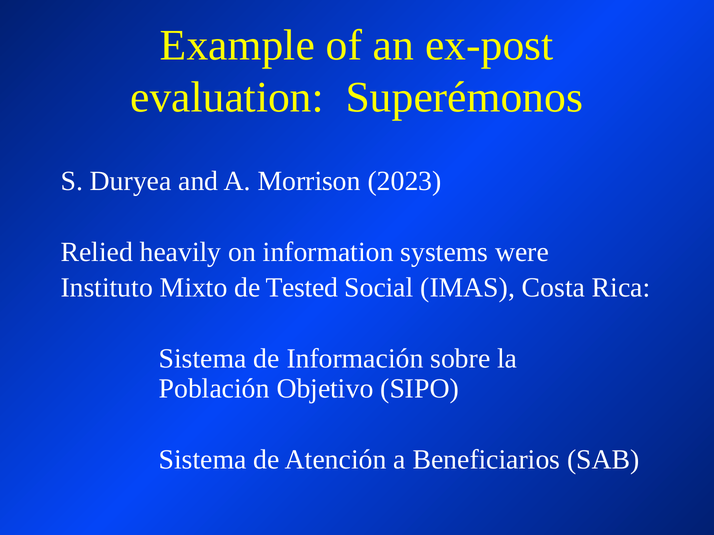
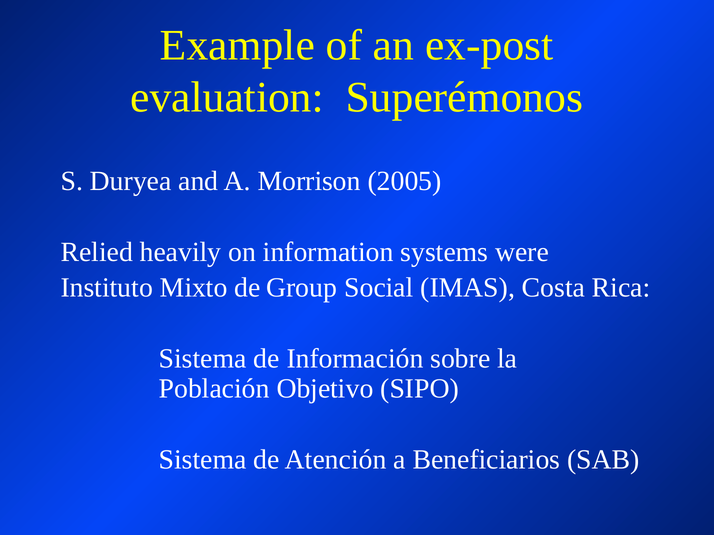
2023: 2023 -> 2005
Tested: Tested -> Group
